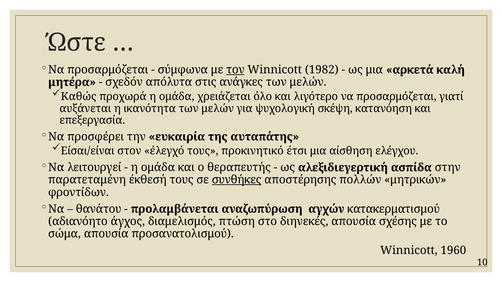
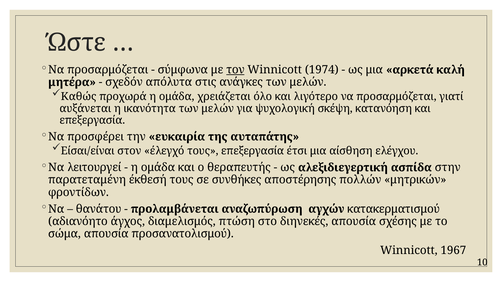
1982: 1982 -> 1974
τους προκινητικό: προκινητικό -> επεξεργασία
συνθήκες underline: present -> none
1960: 1960 -> 1967
